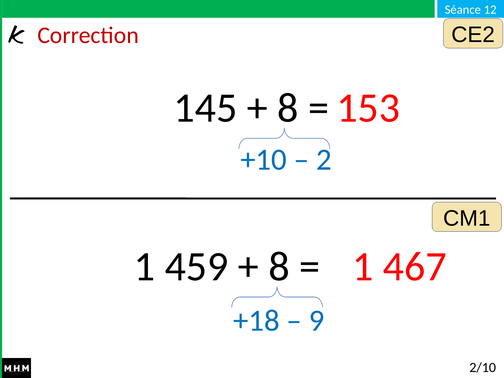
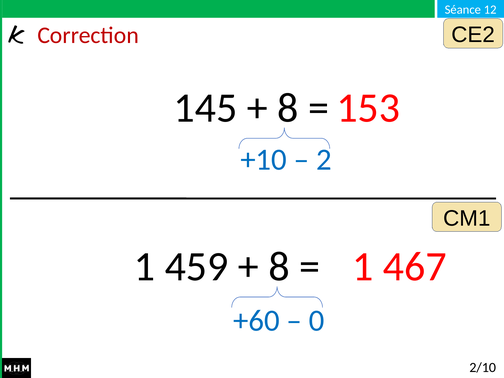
+18: +18 -> +60
9: 9 -> 0
